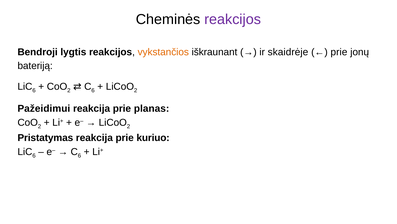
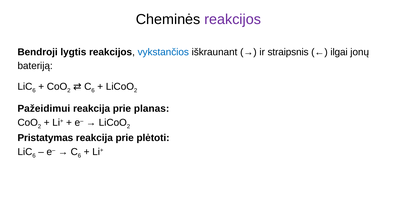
vykstančios colour: orange -> blue
skaidrėje: skaidrėje -> straipsnis
prie at (339, 52): prie -> ilgai
kuriuo: kuriuo -> plėtoti
